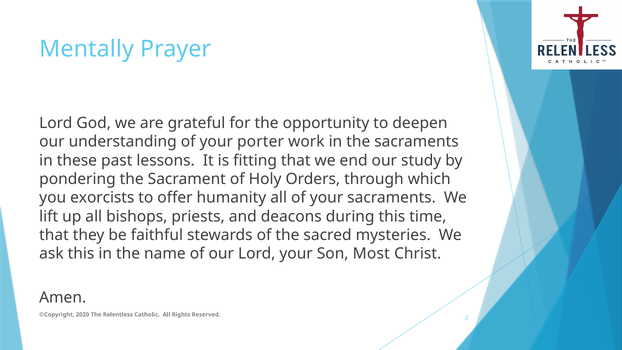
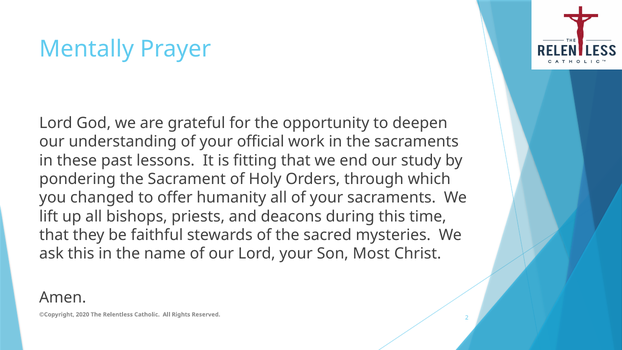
porter: porter -> official
exorcists: exorcists -> changed
